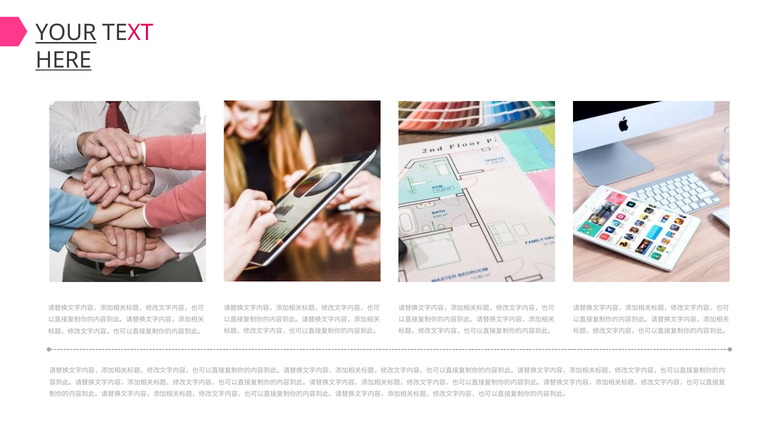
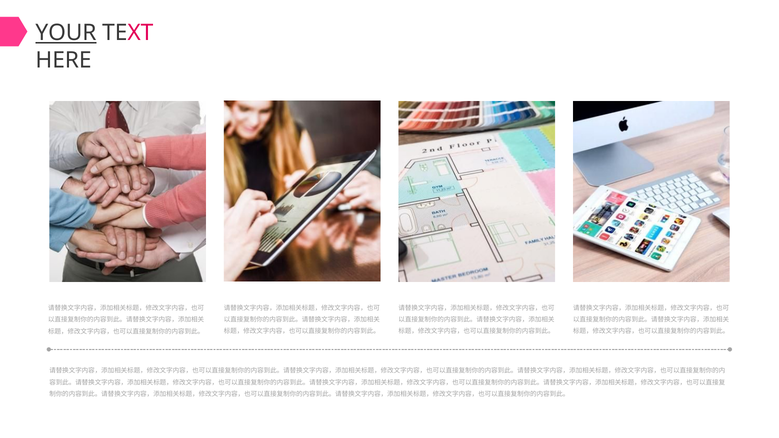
HERE underline: present -> none
